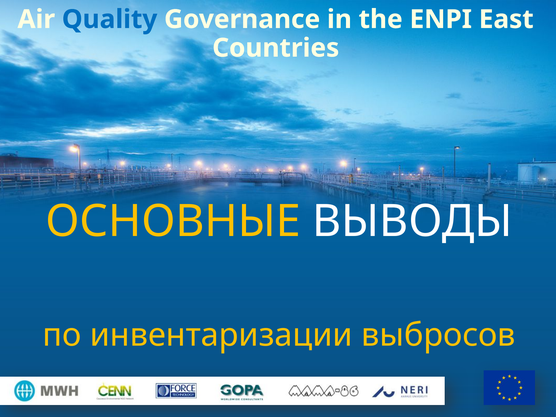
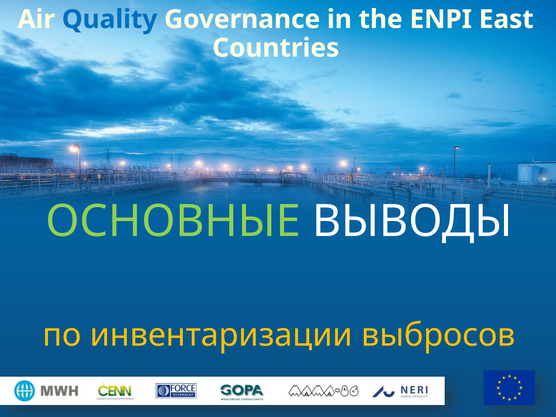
ОСНОВНЫЕ colour: yellow -> light green
